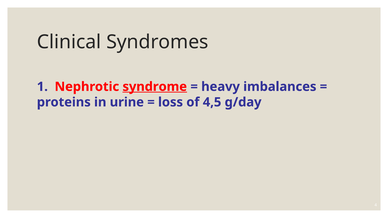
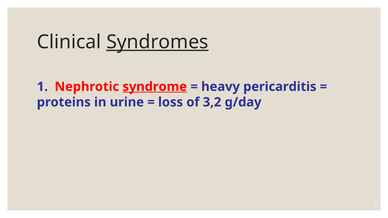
Syndromes underline: none -> present
imbalances: imbalances -> pericarditis
4,5: 4,5 -> 3,2
